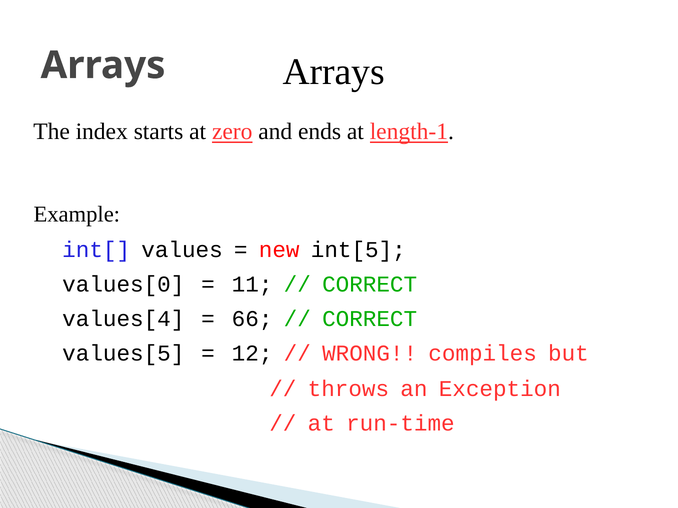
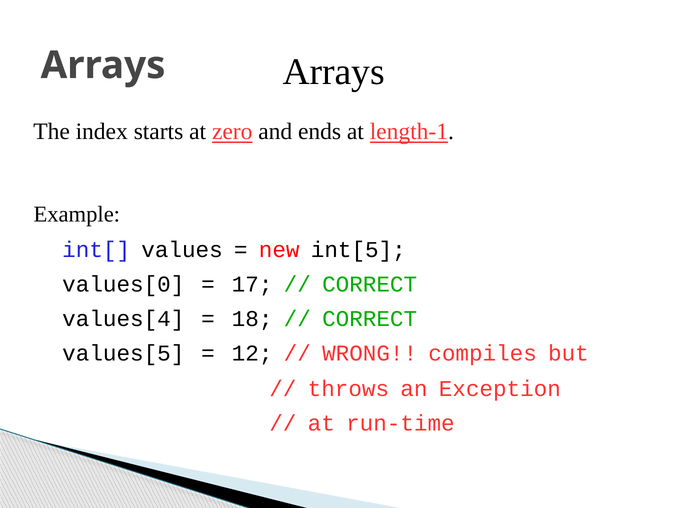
11: 11 -> 17
66: 66 -> 18
